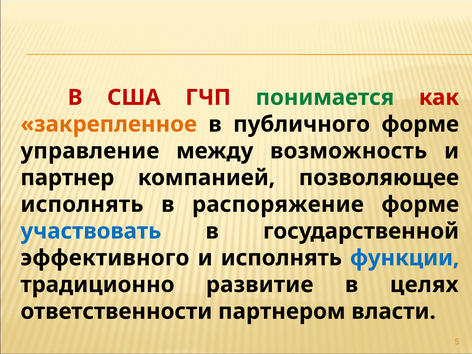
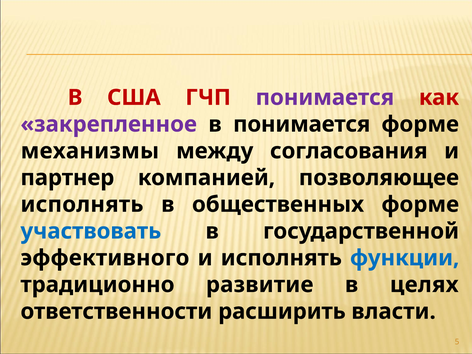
понимается at (325, 98) colour: green -> purple
закрепленное colour: orange -> purple
в публичного: публичного -> понимается
управление: управление -> механизмы
возможность: возможность -> согласования
распоряжение: распоряжение -> общественных
партнером: партнером -> расширить
